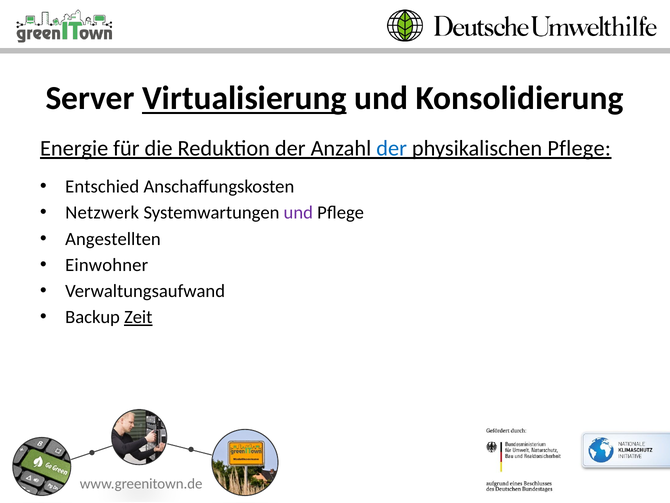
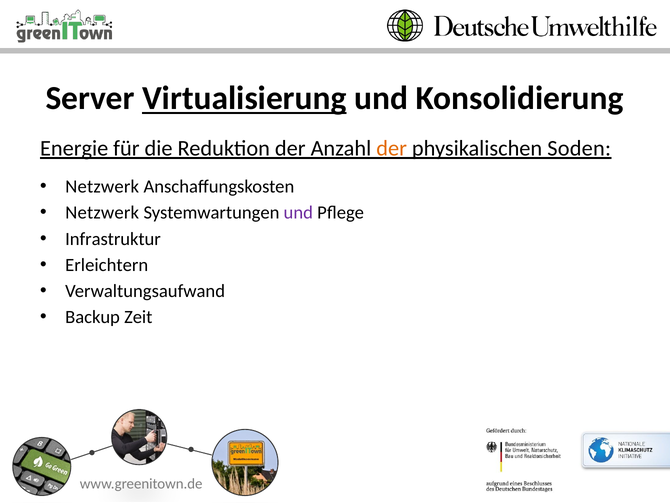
der at (392, 148) colour: blue -> orange
physikalischen Pflege: Pflege -> Soden
Entschied at (102, 187): Entschied -> Netzwerk
Angestellten: Angestellten -> Infrastruktur
Einwohner: Einwohner -> Erleichtern
Zeit underline: present -> none
